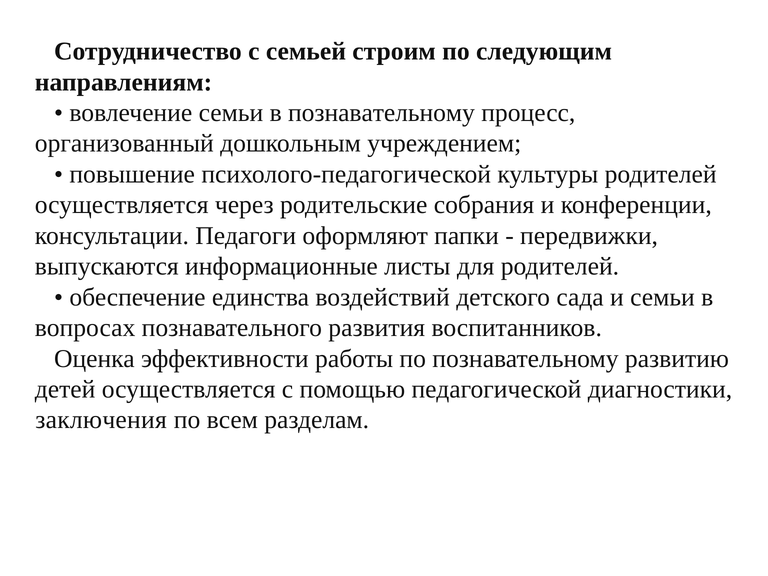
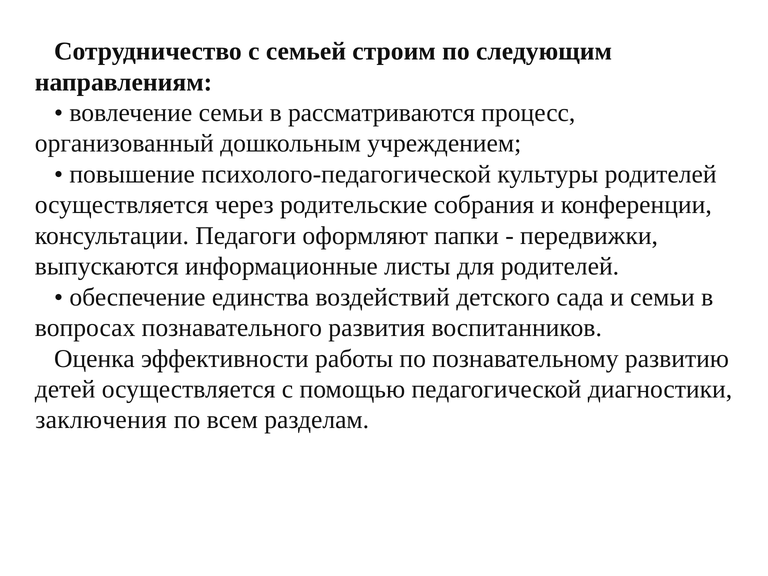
в познавательному: познавательному -> рассматриваются
